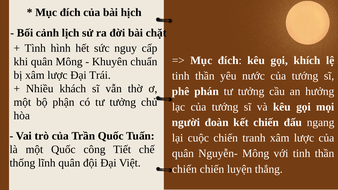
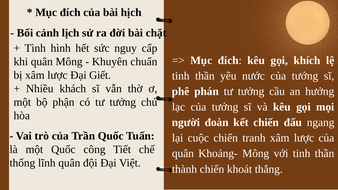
Trái: Trái -> Giết
Nguyễn-: Nguyễn- -> Khoảng-
chiến at (184, 169): chiến -> thành
luyện: luyện -> khoát
